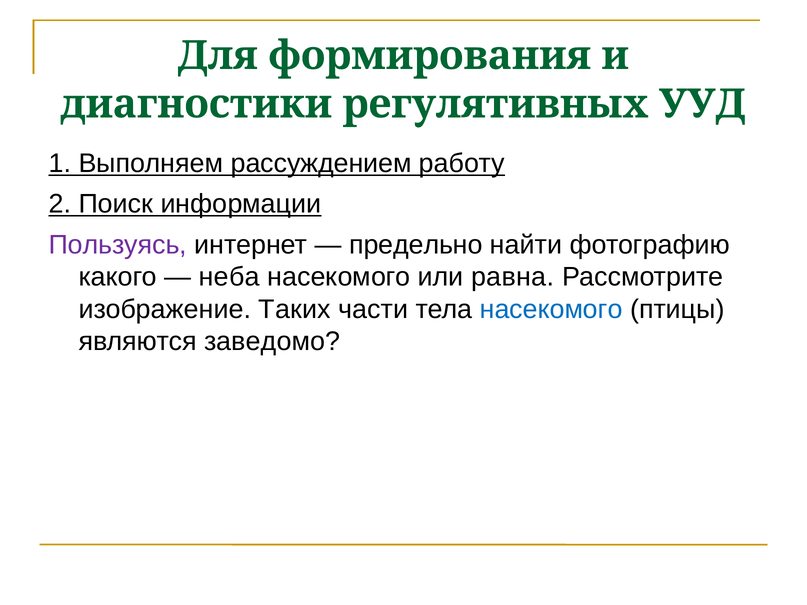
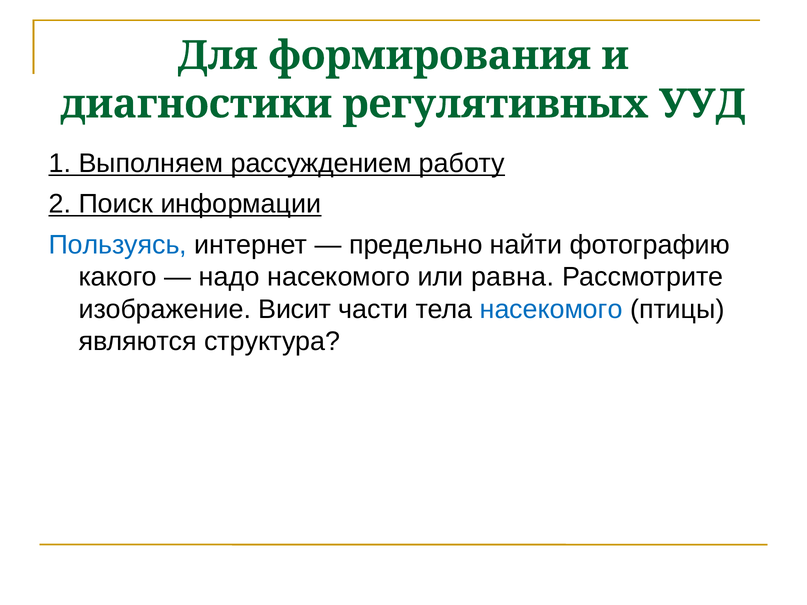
Пользуясь colour: purple -> blue
неба: неба -> надо
Таких: Таких -> Висит
заведомо: заведомо -> структура
